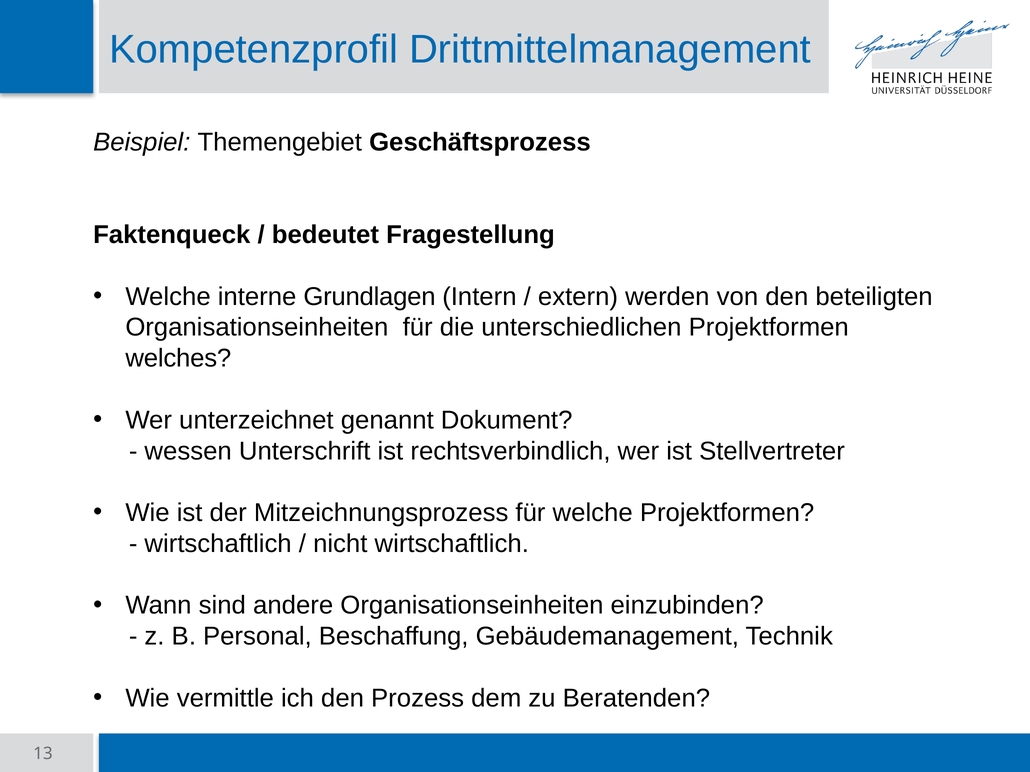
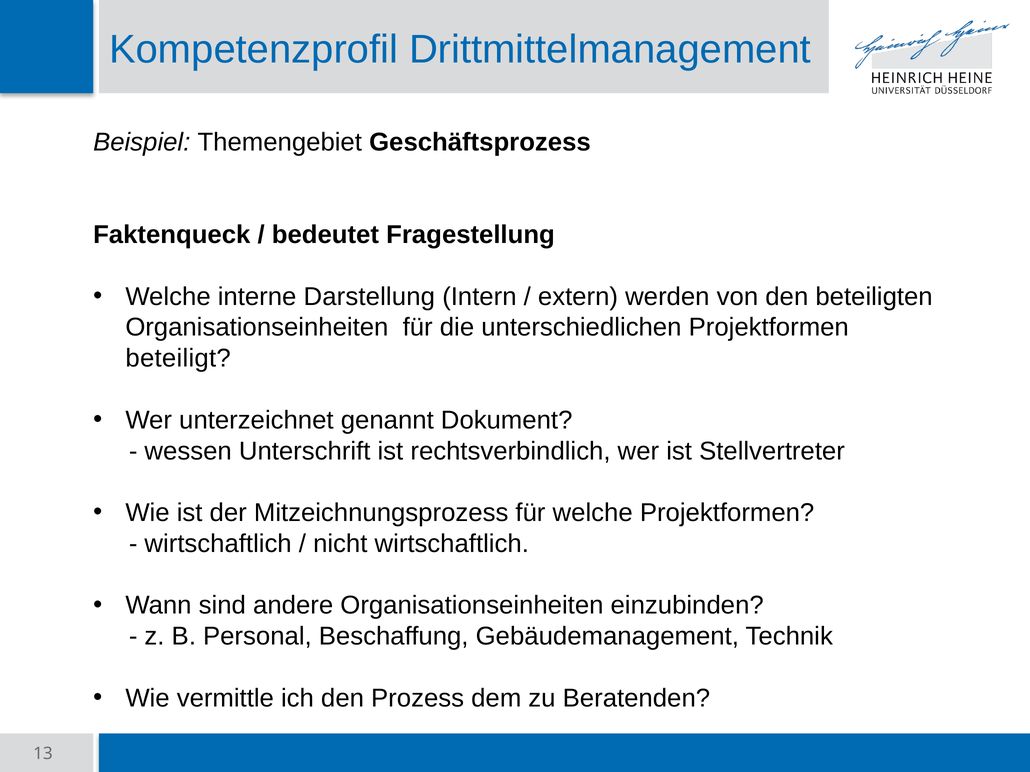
Grundlagen: Grundlagen -> Darstellung
welches: welches -> beteiligt
